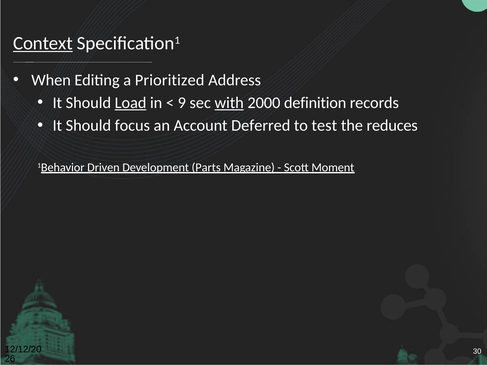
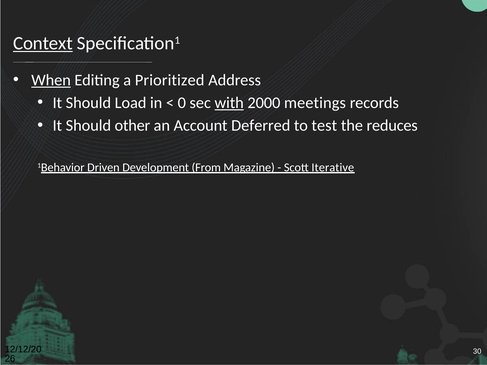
When underline: none -> present
Load underline: present -> none
9: 9 -> 0
definition: definition -> meetings
focus: focus -> other
Parts: Parts -> From
Moment: Moment -> Iterative
